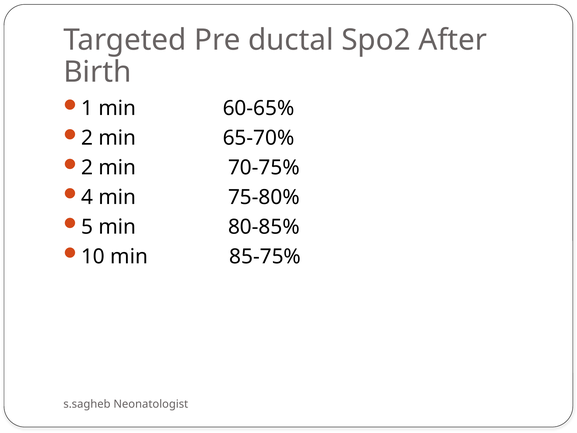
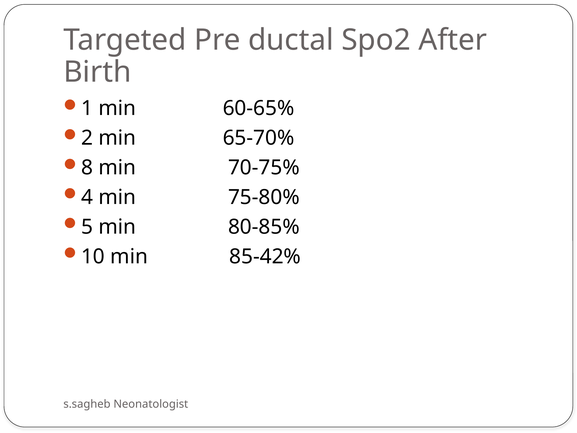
2 at (87, 167): 2 -> 8
85-75%: 85-75% -> 85-42%
